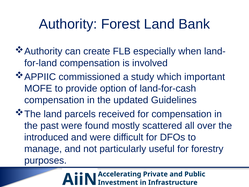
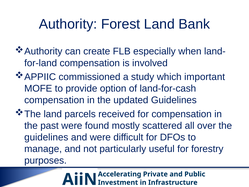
introduced at (46, 137): introduced -> guidelines
